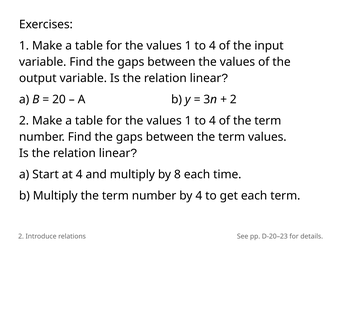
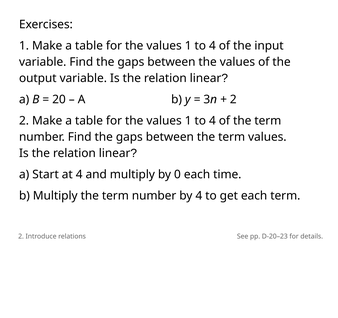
8: 8 -> 0
